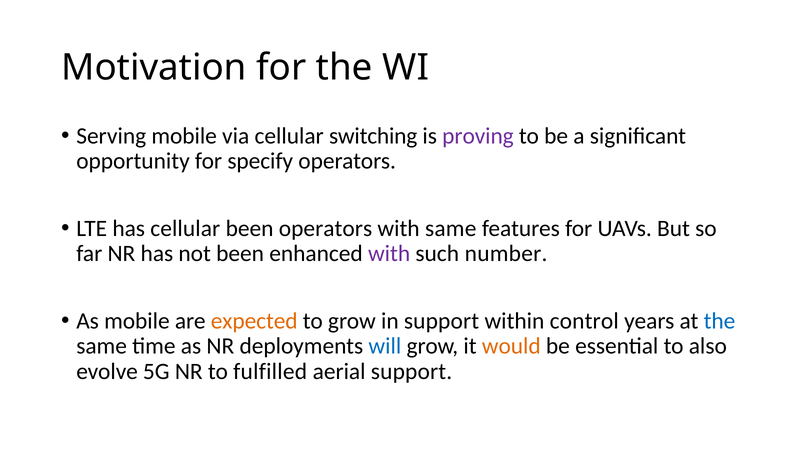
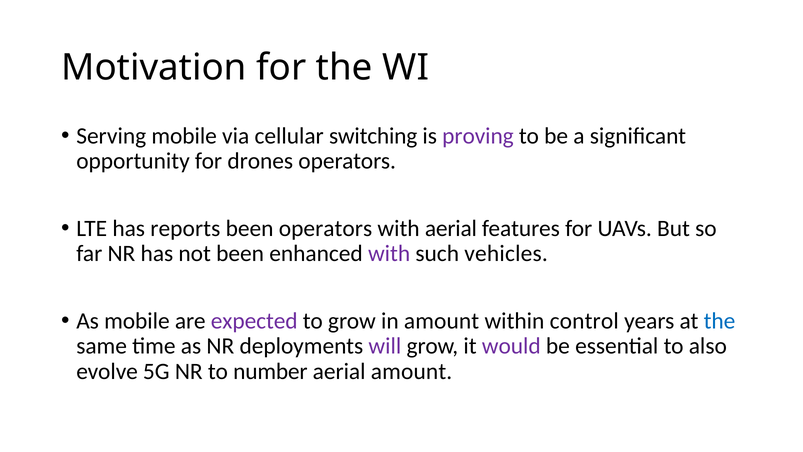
specify: specify -> drones
has cellular: cellular -> reports
with same: same -> aerial
number: number -> vehicles
expected colour: orange -> purple
in support: support -> amount
will colour: blue -> purple
would colour: orange -> purple
fulfilled: fulfilled -> number
aerial support: support -> amount
